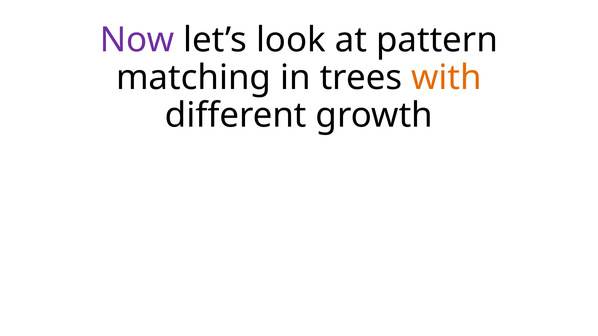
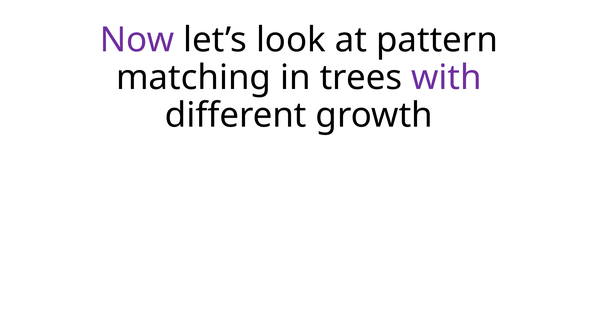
with colour: orange -> purple
